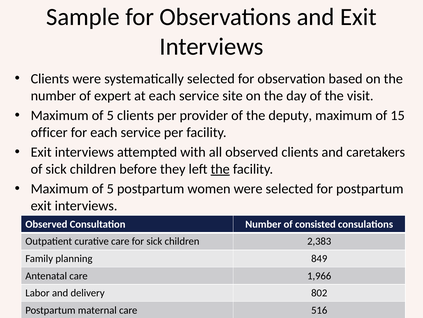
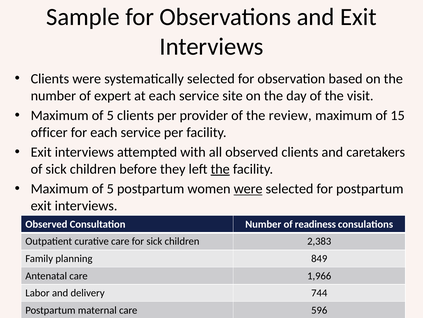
deputy: deputy -> review
were at (248, 189) underline: none -> present
consisted: consisted -> readiness
802: 802 -> 744
516: 516 -> 596
